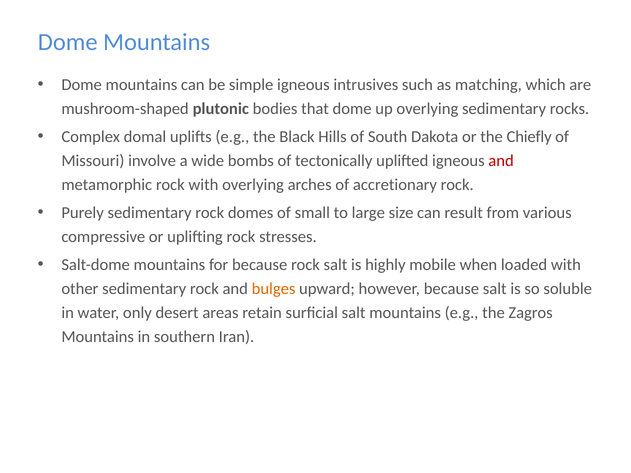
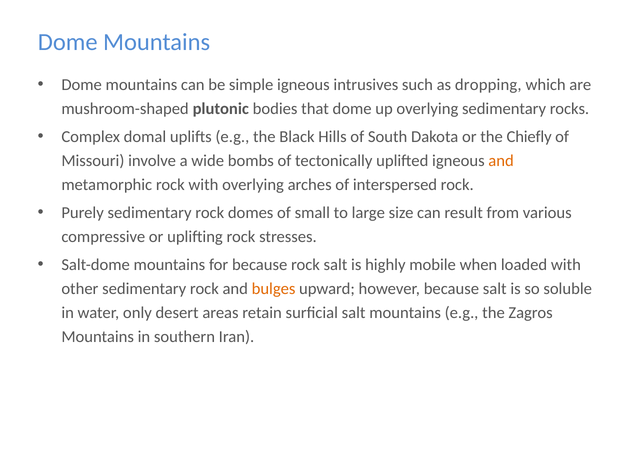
matching: matching -> dropping
and at (501, 161) colour: red -> orange
accretionary: accretionary -> interspersed
